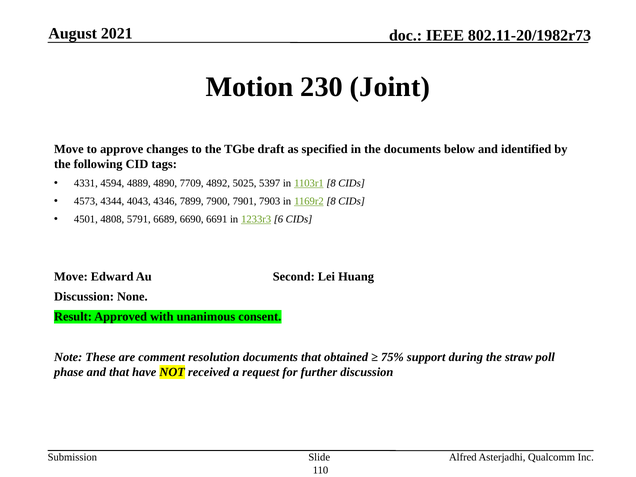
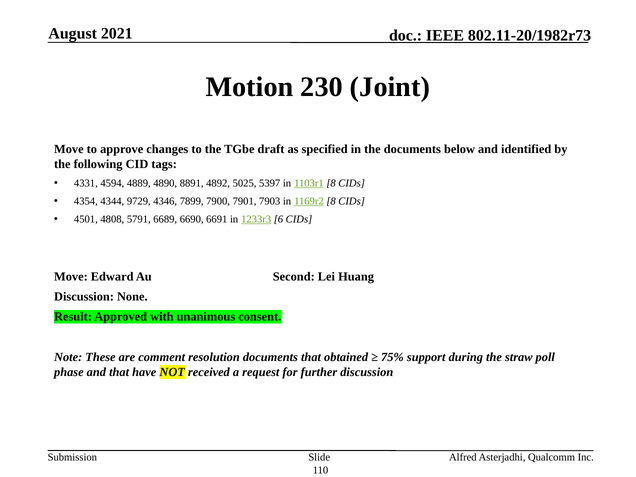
7709: 7709 -> 8891
4573: 4573 -> 4354
4043: 4043 -> 9729
